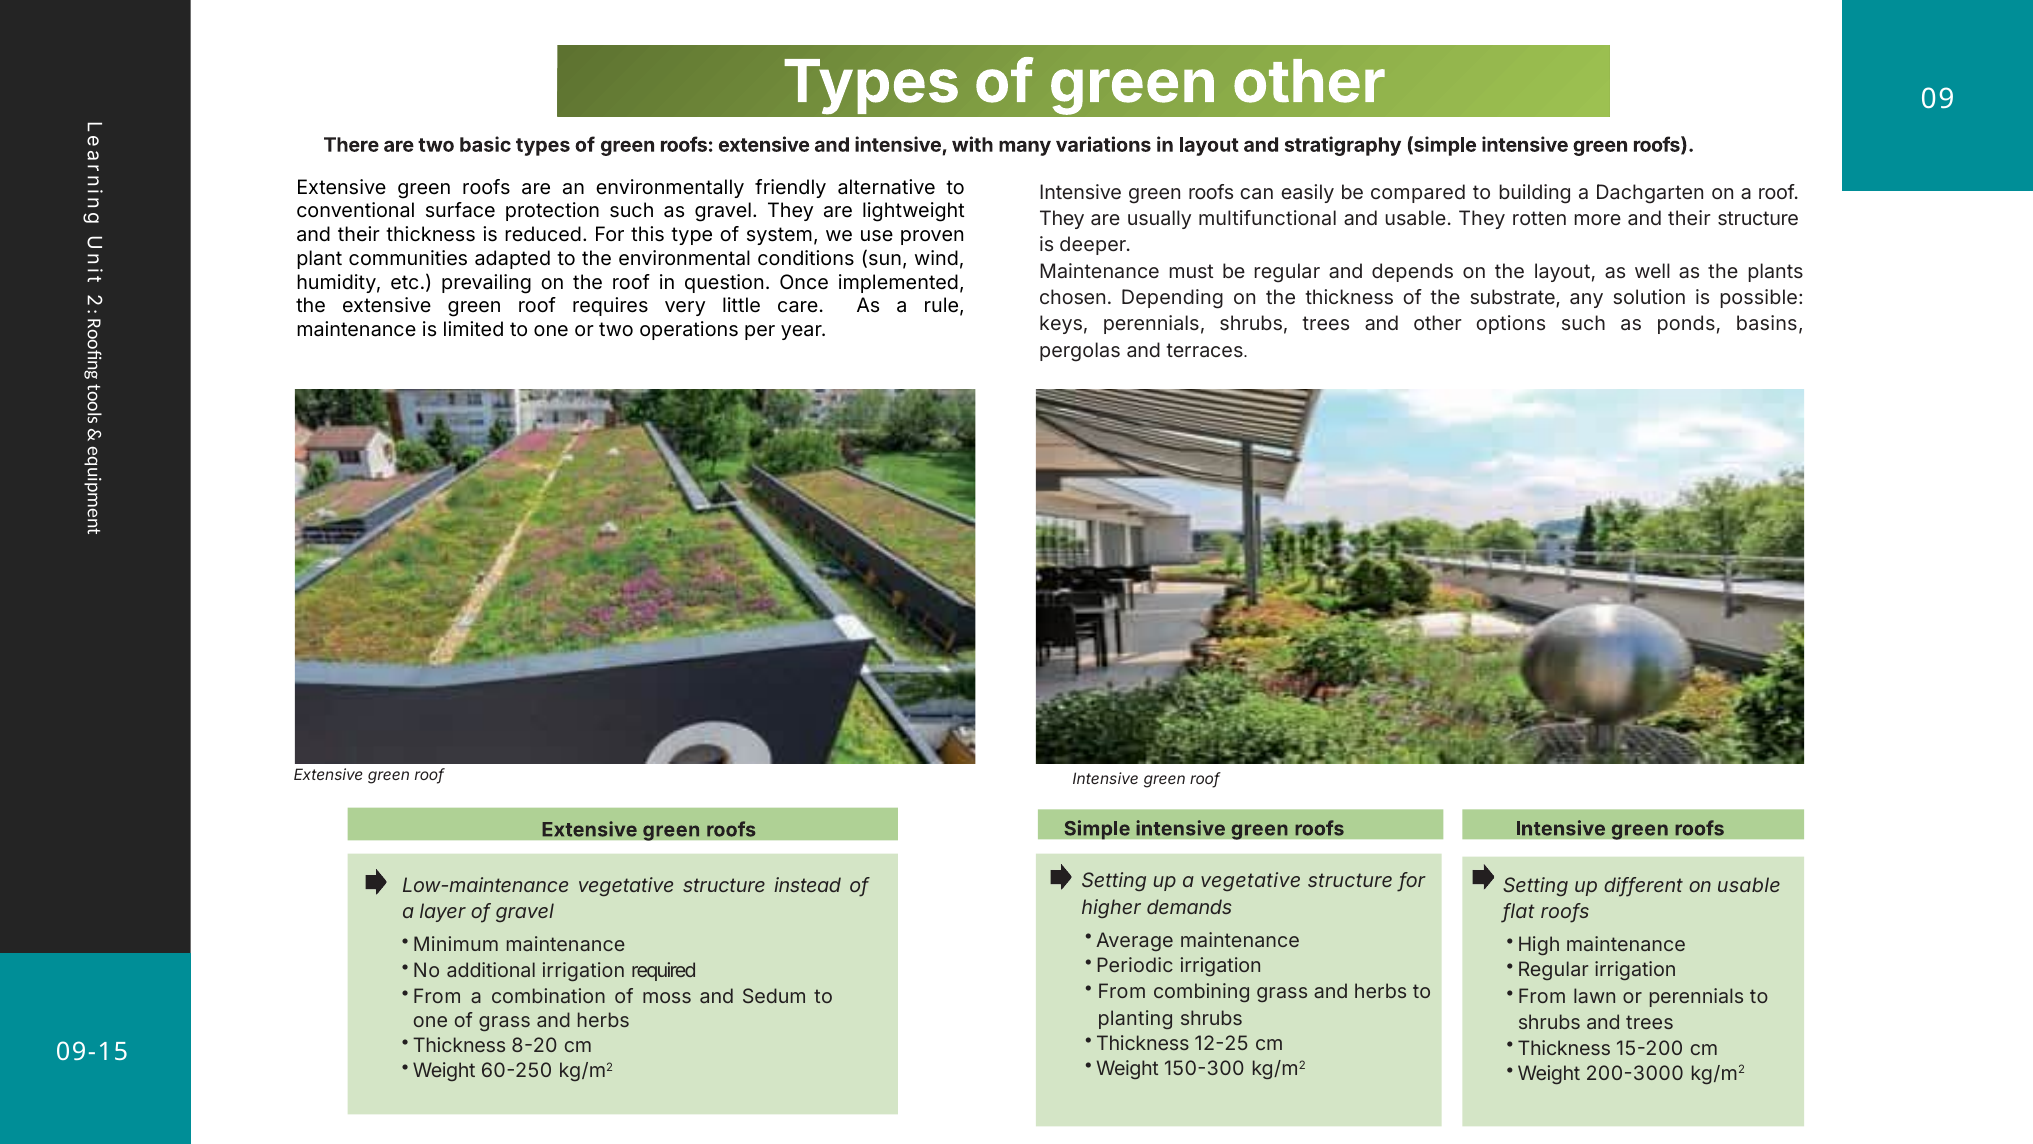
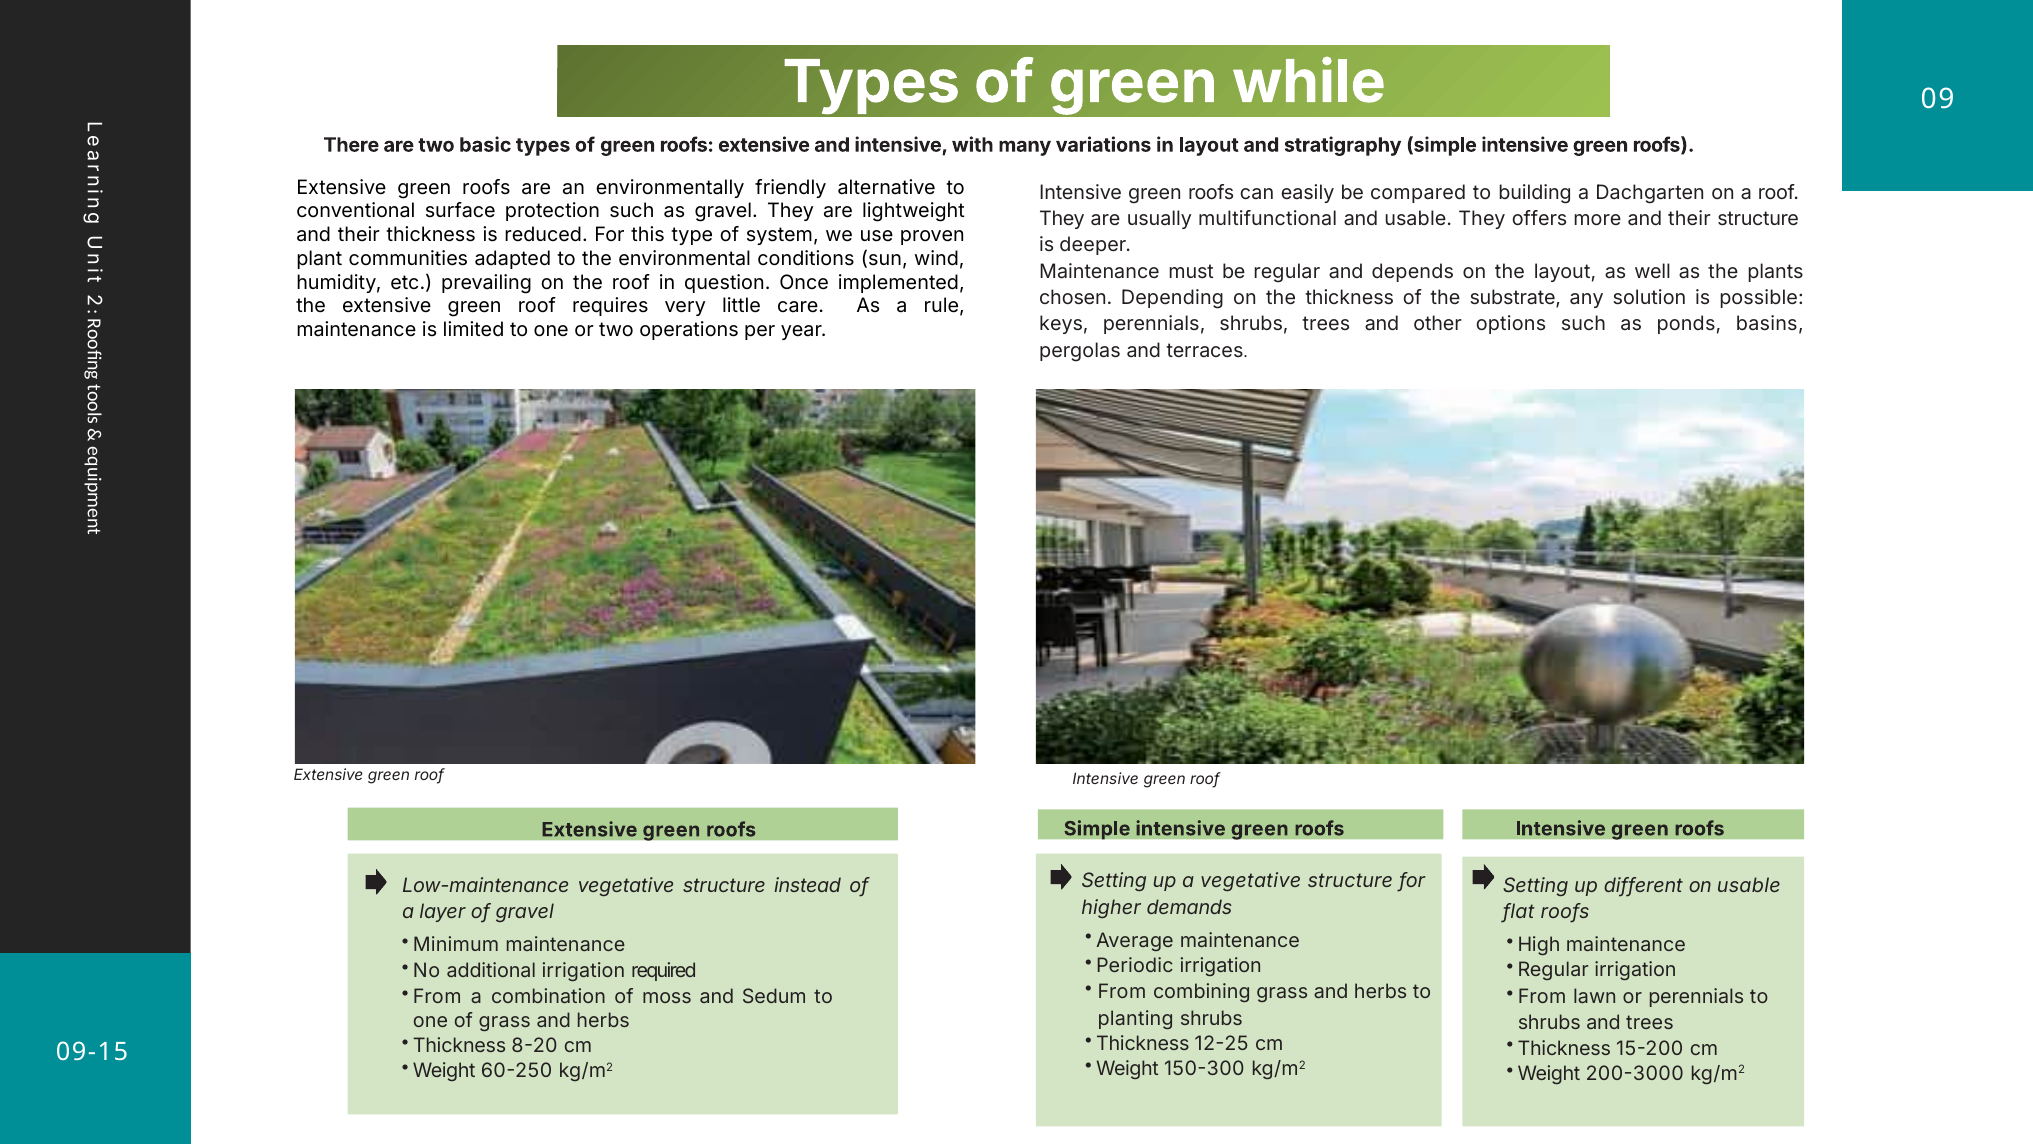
green other: other -> while
rotten: rotten -> offers
